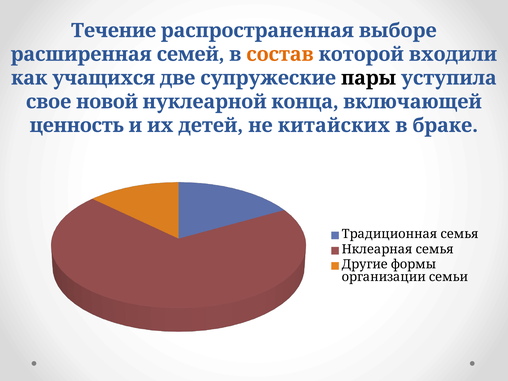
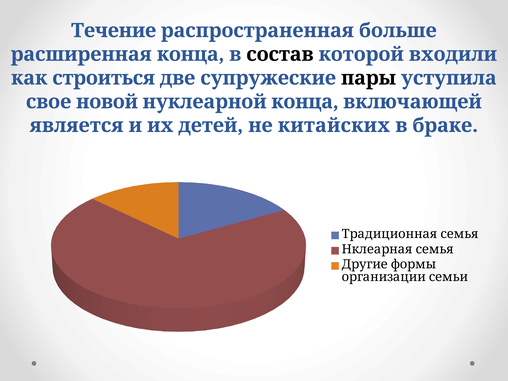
выборе: выборе -> больше
расширенная семей: семей -> конца
состав colour: orange -> black
учащихся: учащихся -> строиться
ценность: ценность -> является
